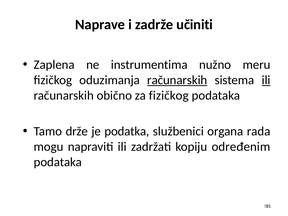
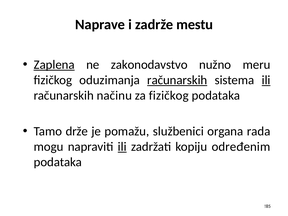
učiniti: učiniti -> mestu
Zaplena underline: none -> present
instrumentima: instrumentima -> zakonodavstvo
obično: obično -> načinu
podatka: podatka -> pomažu
ili at (122, 147) underline: none -> present
